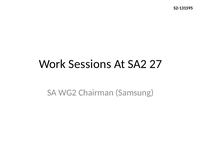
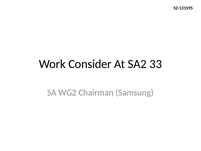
Sessions: Sessions -> Consider
27: 27 -> 33
